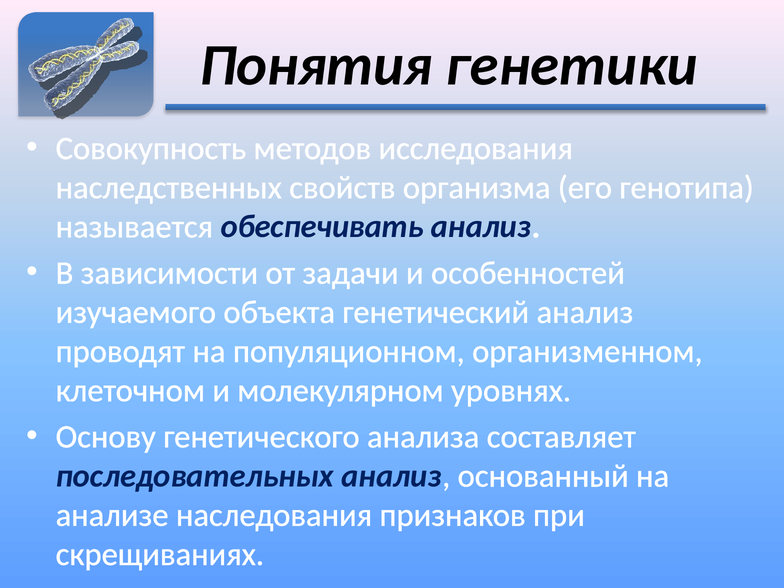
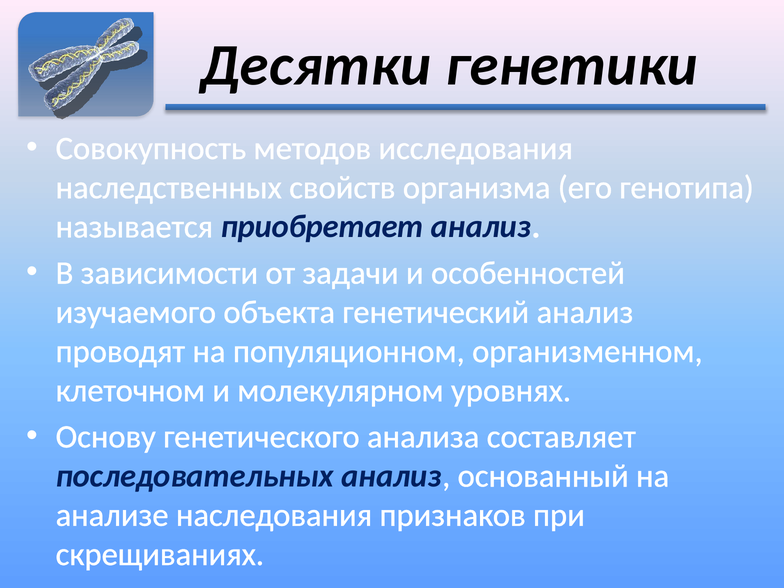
Понятия: Понятия -> Десятки
обеспечивать: обеспечивать -> приобретает
